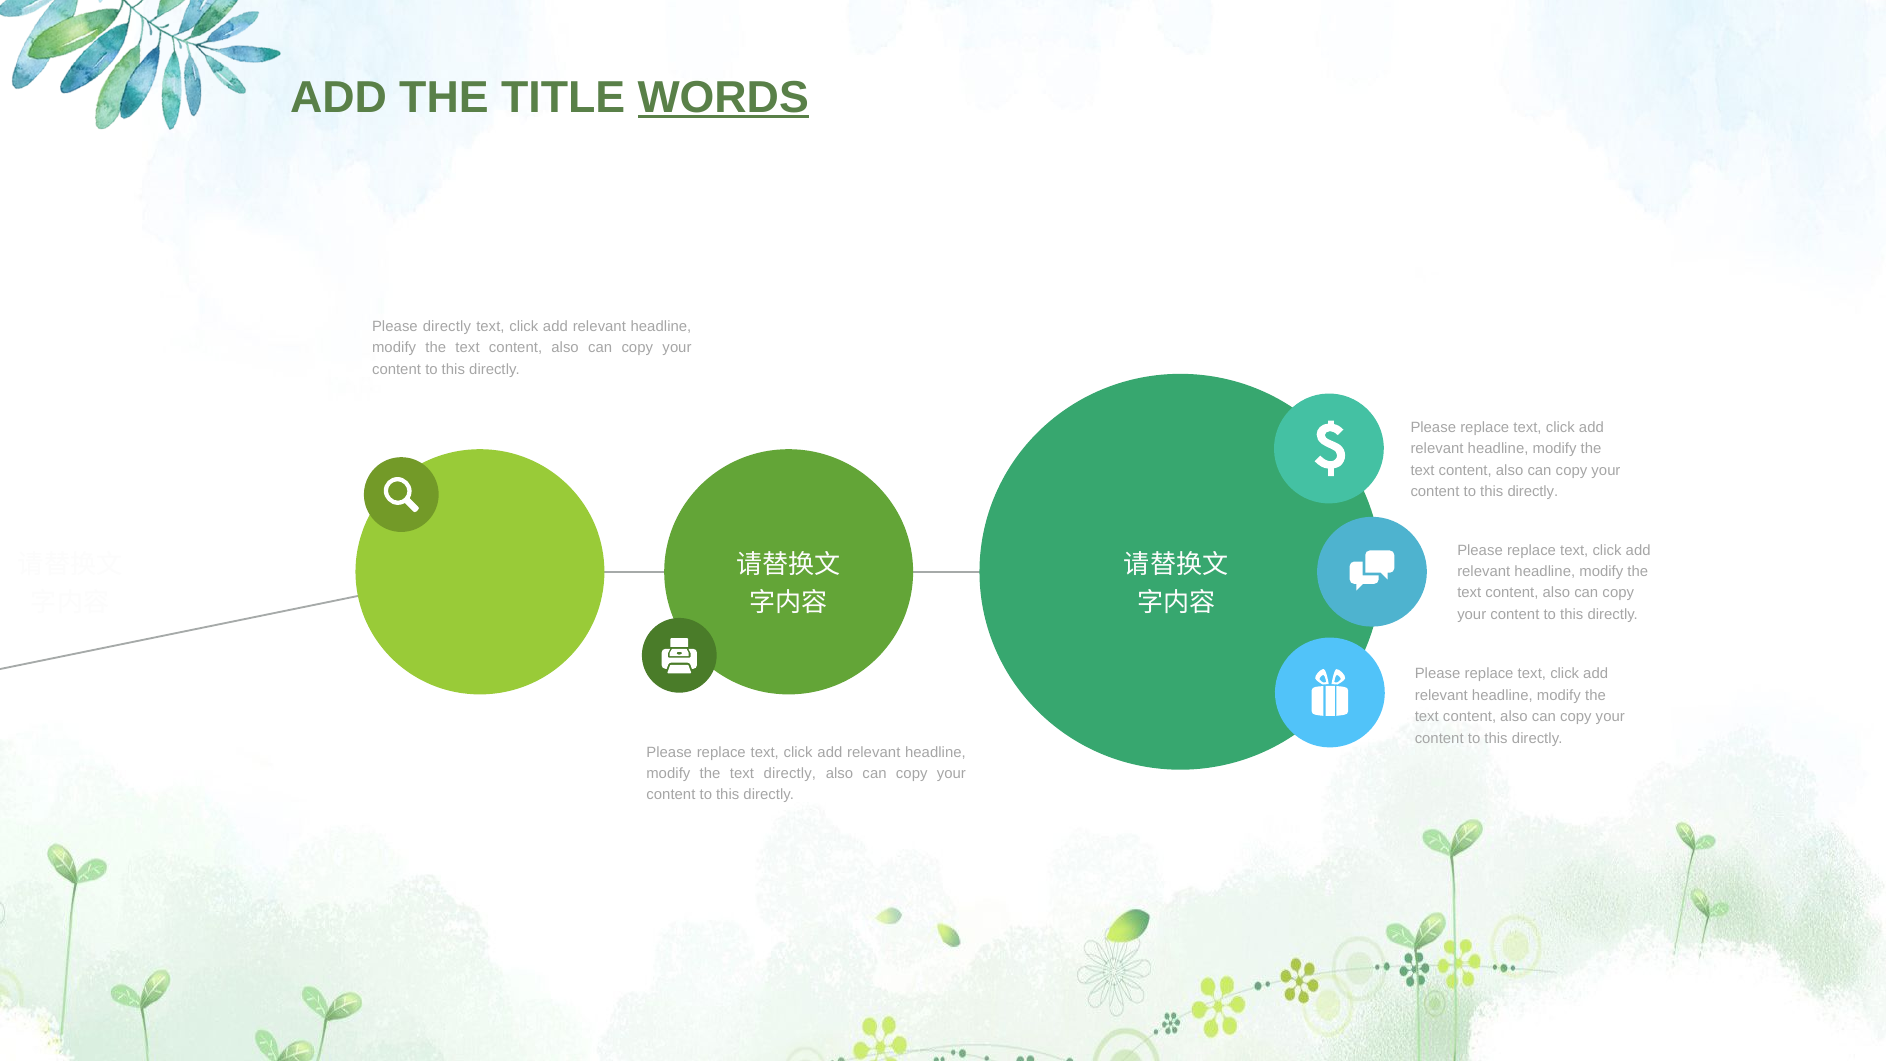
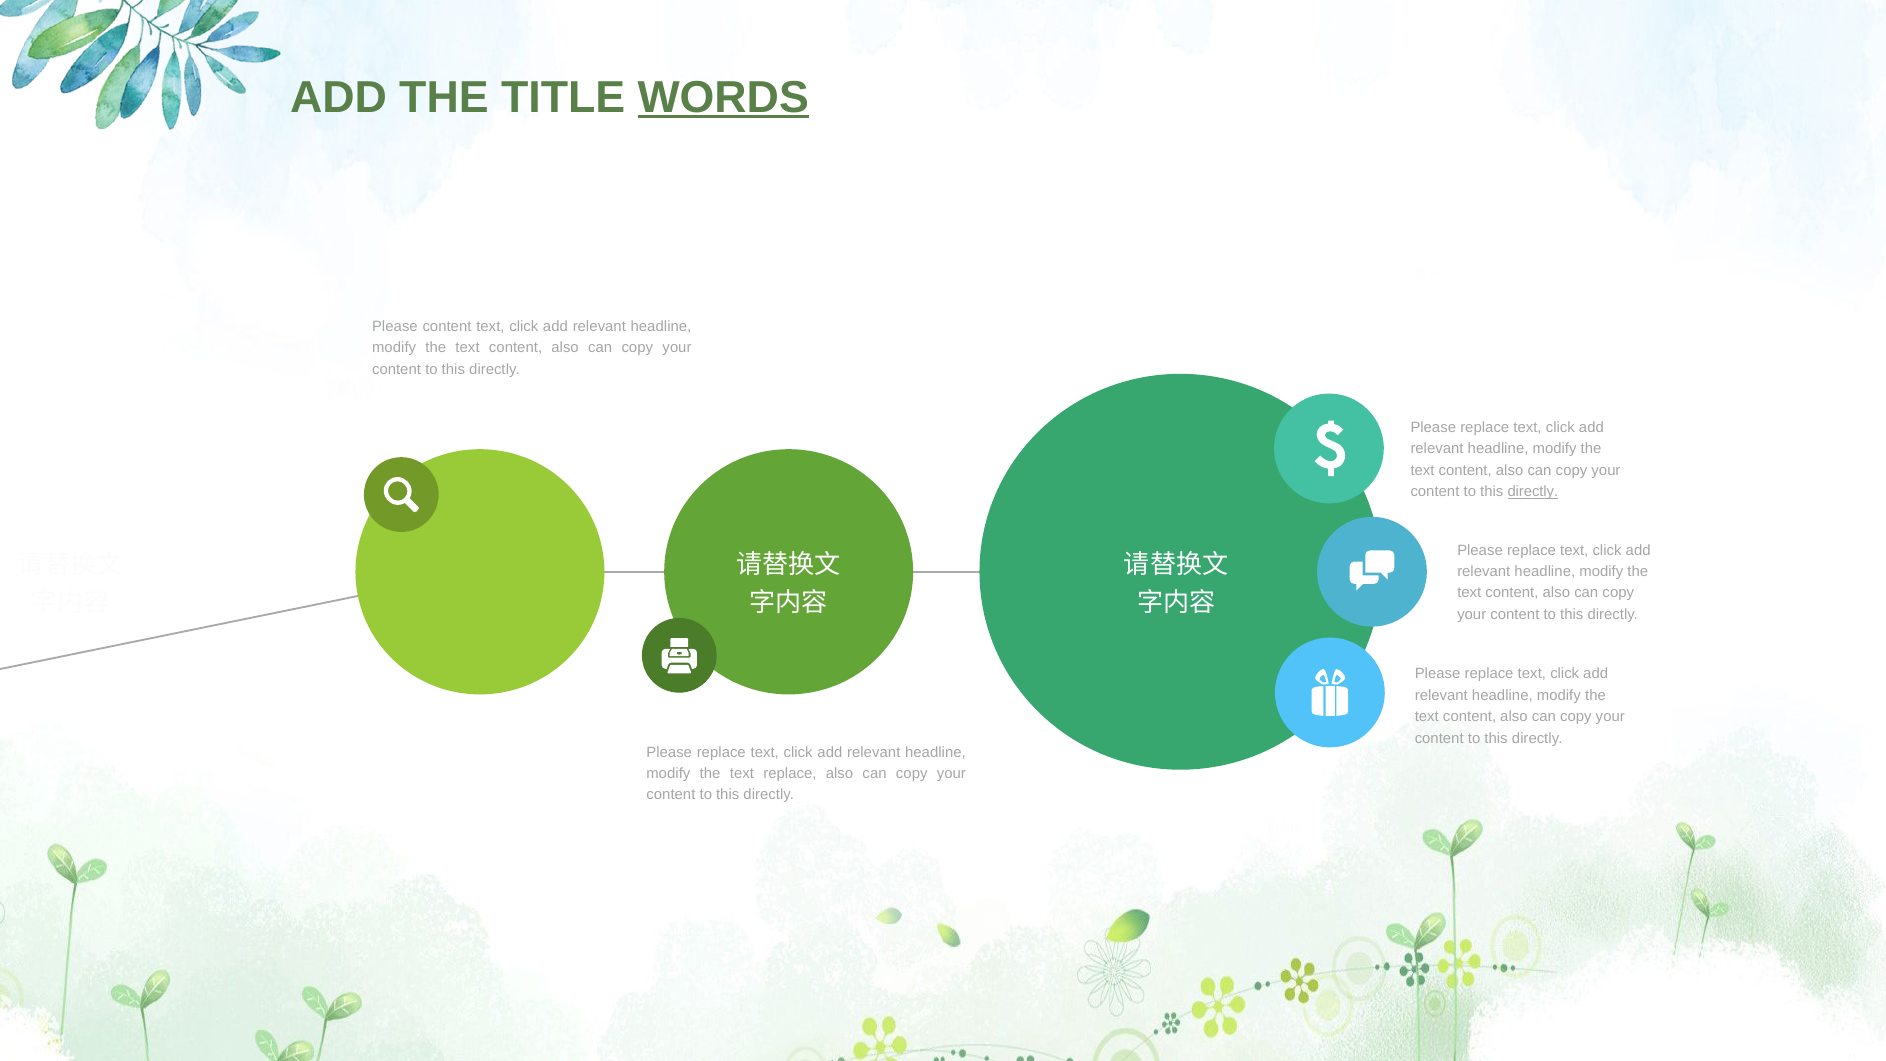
Please directly: directly -> content
directly at (1533, 492) underline: none -> present
text directly: directly -> replace
